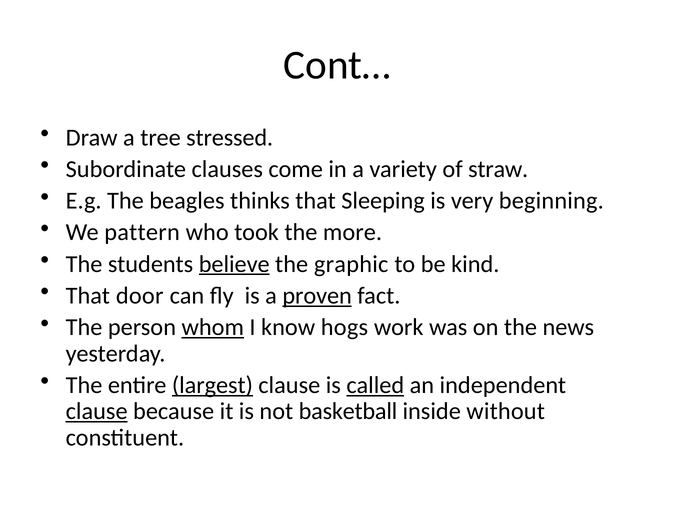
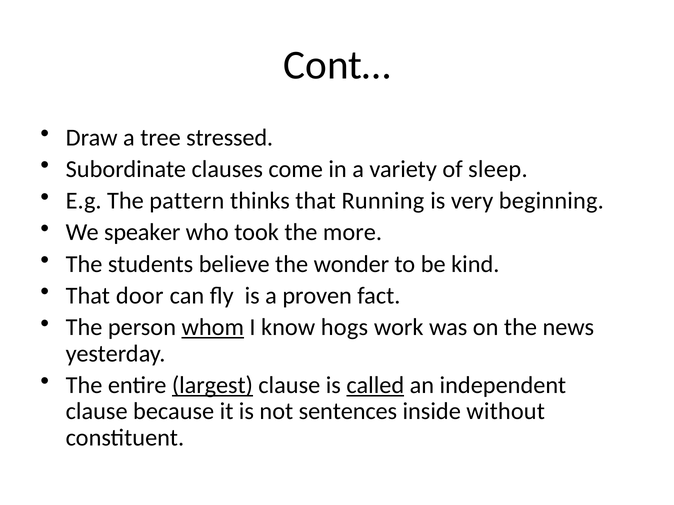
straw: straw -> sleep
beagles: beagles -> pattern
Sleeping: Sleeping -> Running
pattern: pattern -> speaker
believe underline: present -> none
graphic: graphic -> wonder
proven underline: present -> none
clause at (97, 412) underline: present -> none
basketball: basketball -> sentences
